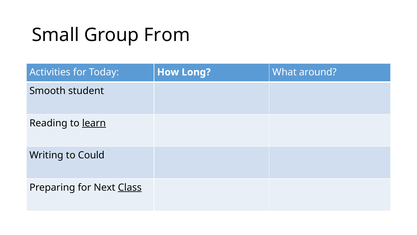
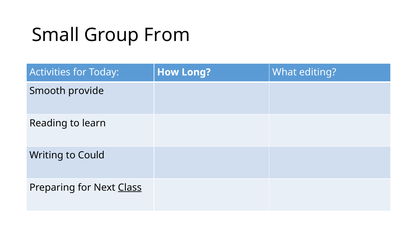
around: around -> editing
student: student -> provide
learn underline: present -> none
